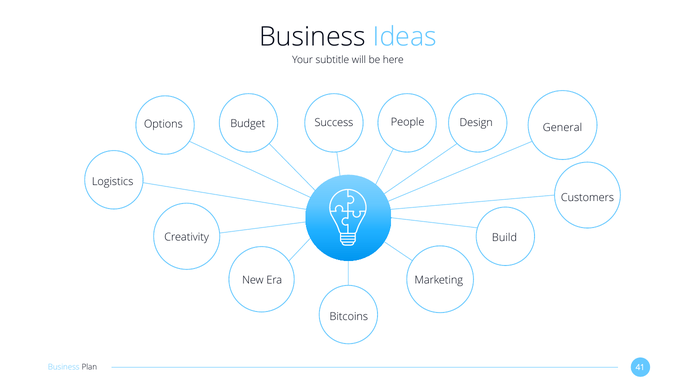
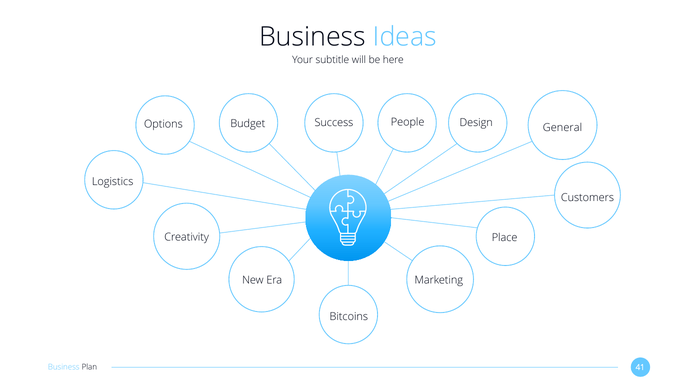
Build: Build -> Place
